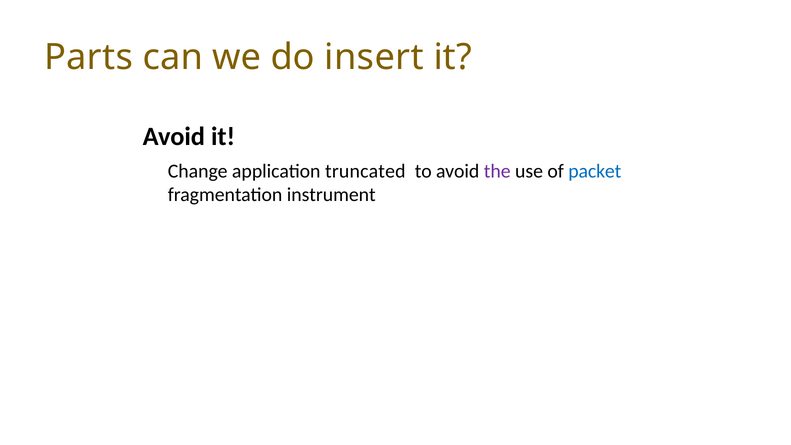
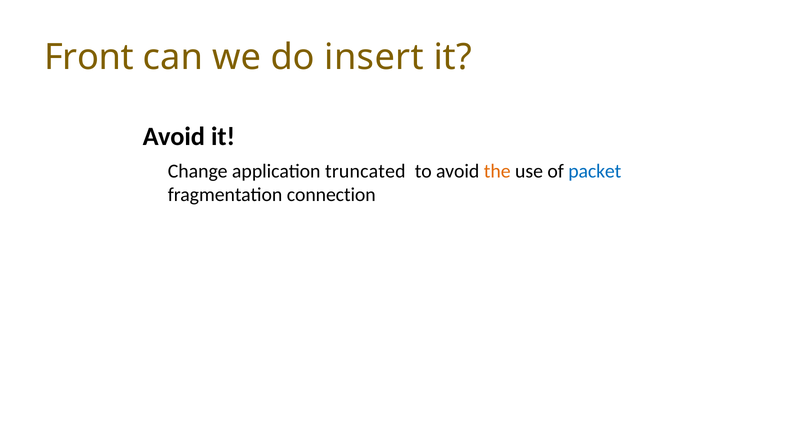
Parts: Parts -> Front
the colour: purple -> orange
instrument: instrument -> connection
